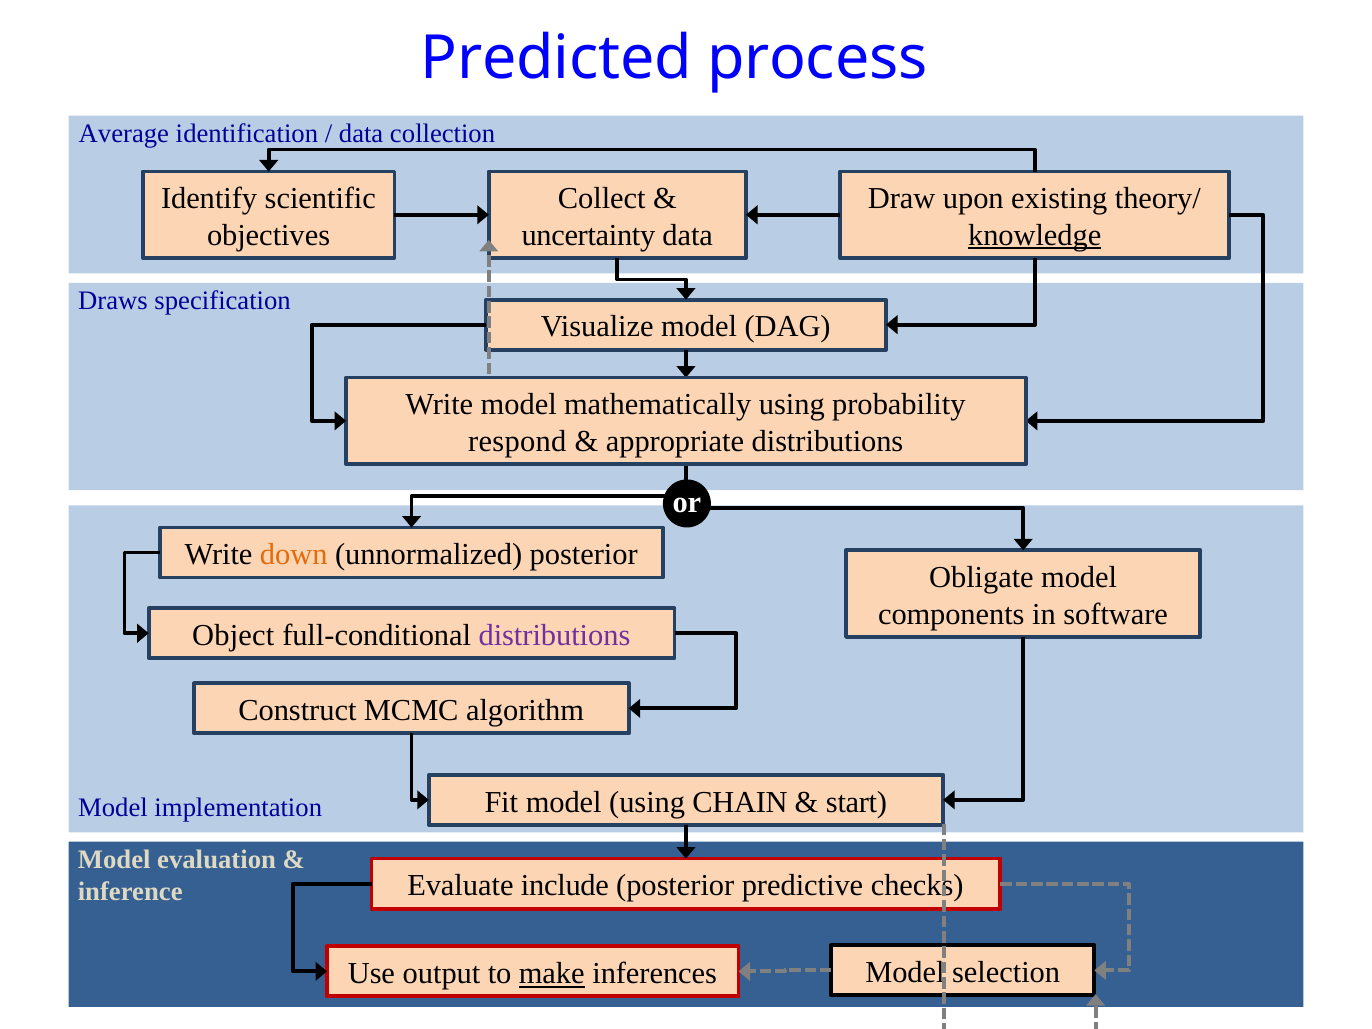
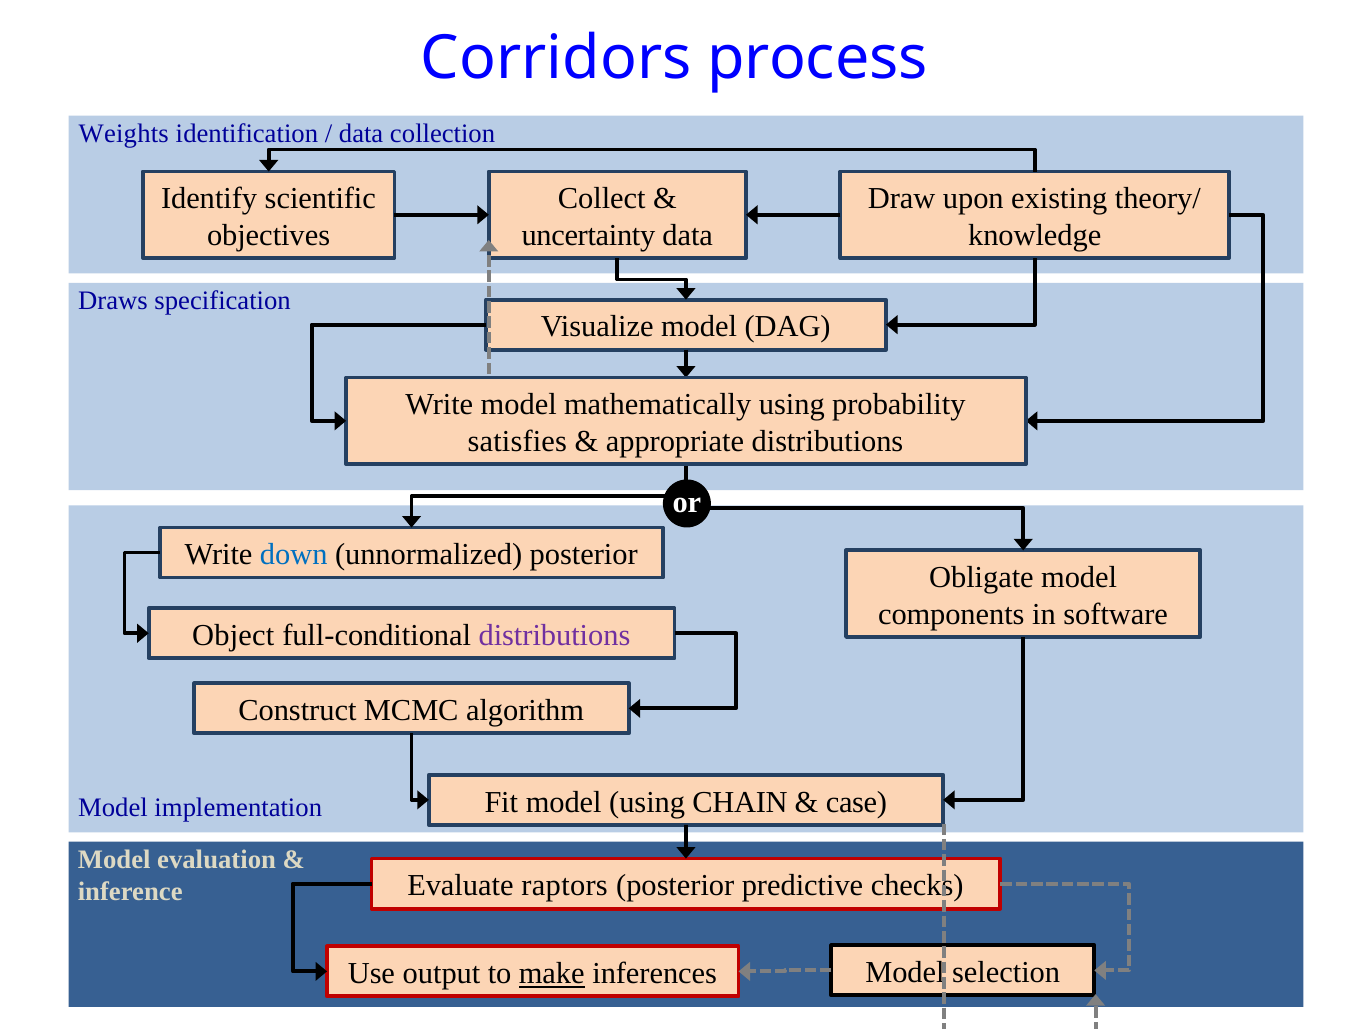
Predicted: Predicted -> Corridors
Average: Average -> Weights
knowledge underline: present -> none
respond: respond -> satisfies
down colour: orange -> blue
start: start -> case
include: include -> raptors
